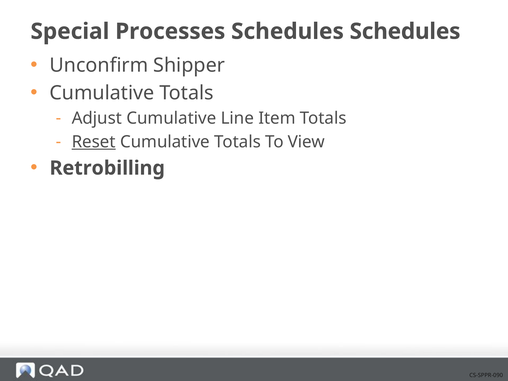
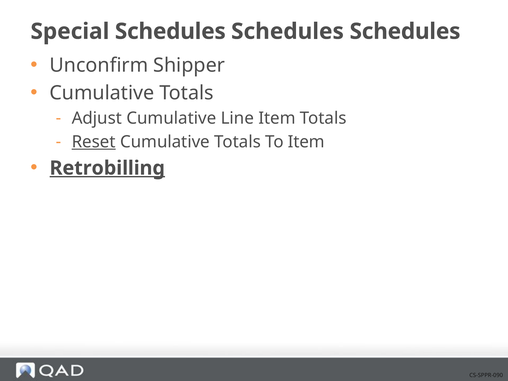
Special Processes: Processes -> Schedules
To View: View -> Item
Retrobilling underline: none -> present
